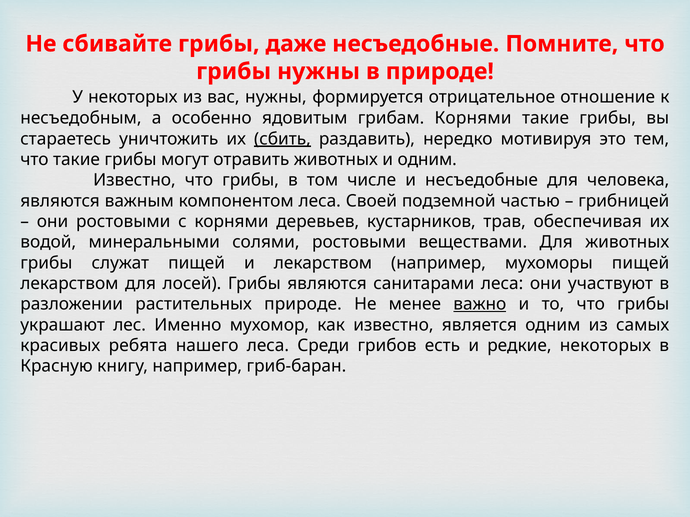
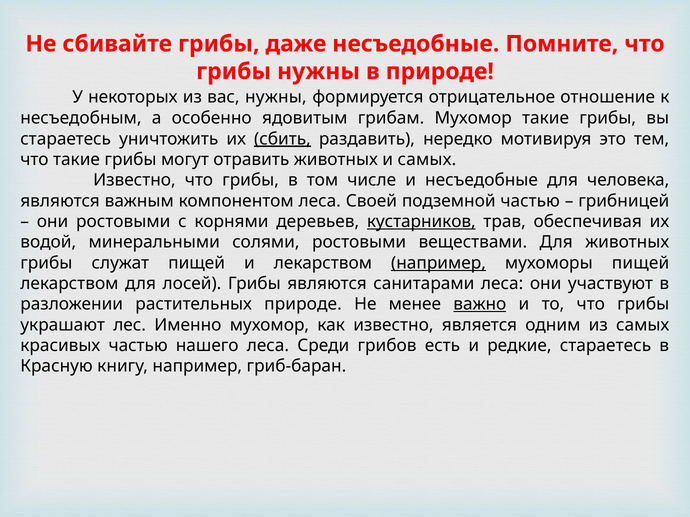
грибам Корнями: Корнями -> Мухомор
и одним: одним -> самых
кустарников underline: none -> present
например at (439, 263) underline: none -> present
красивых ребята: ребята -> частью
редкие некоторых: некоторых -> стараетесь
